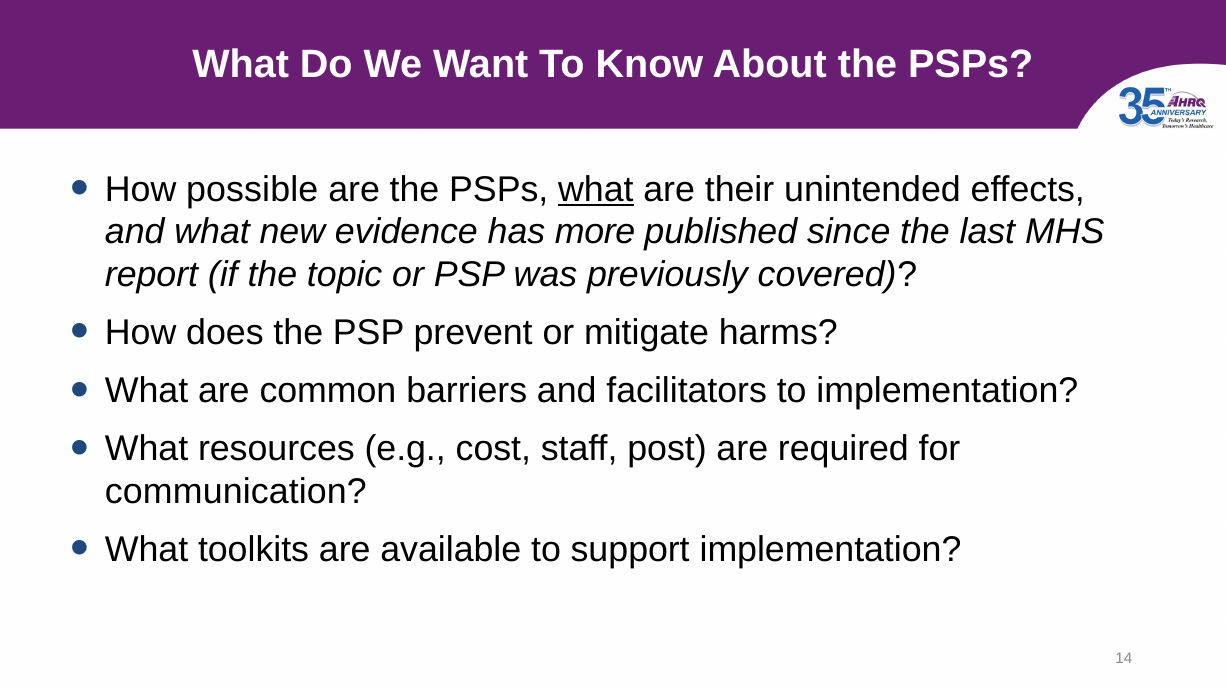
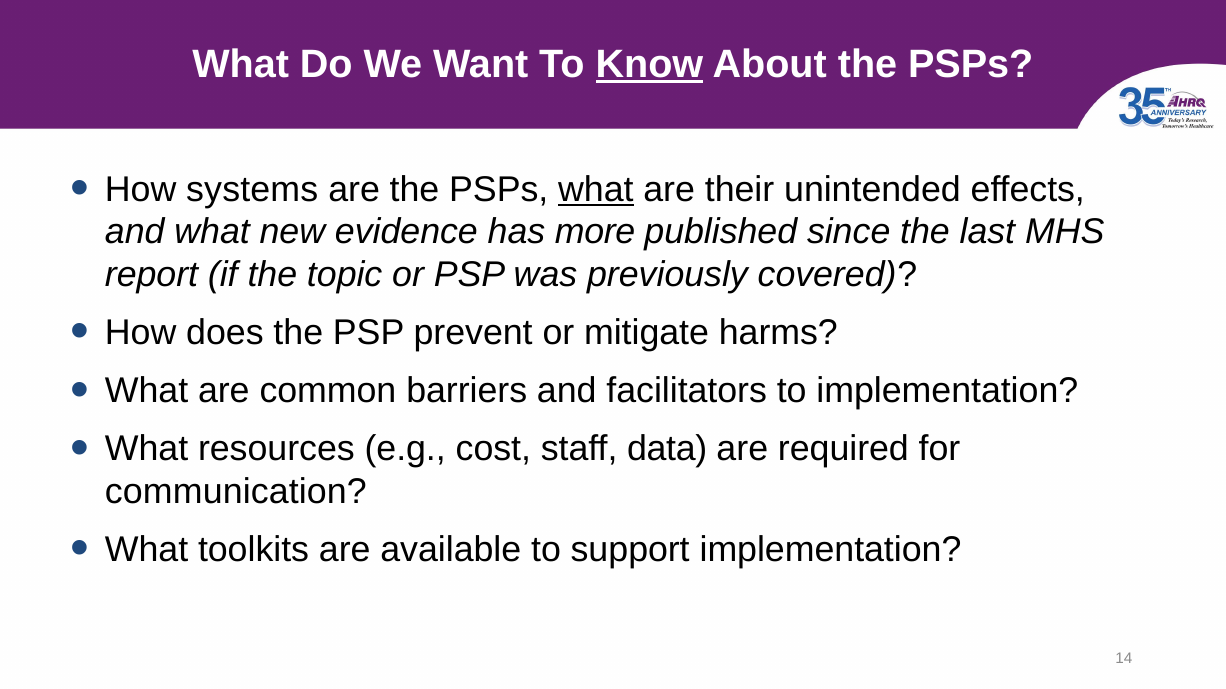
Know underline: none -> present
possible: possible -> systems
post: post -> data
